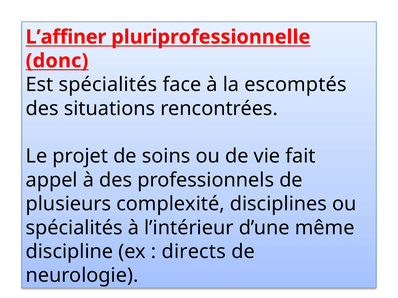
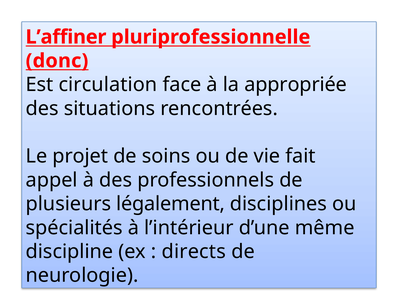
Est spécialités: spécialités -> circulation
escomptés: escomptés -> appropriée
complexité: complexité -> légalement
